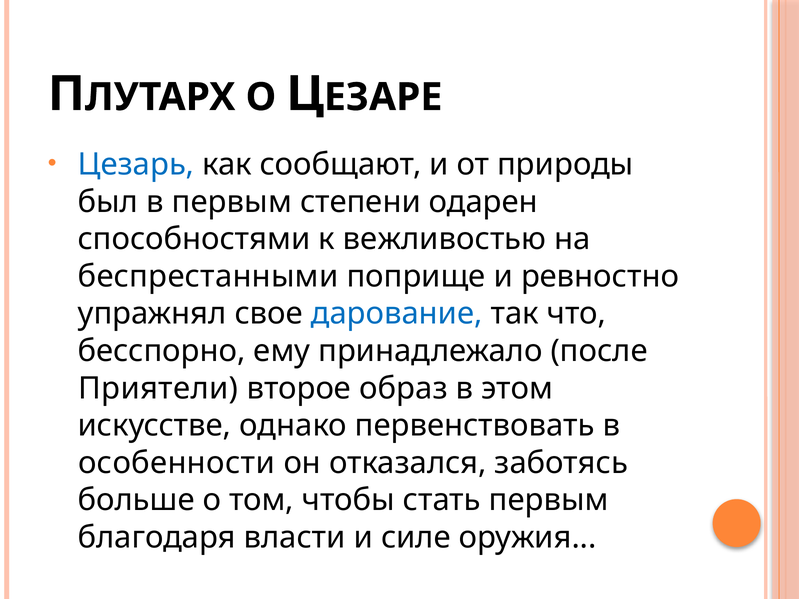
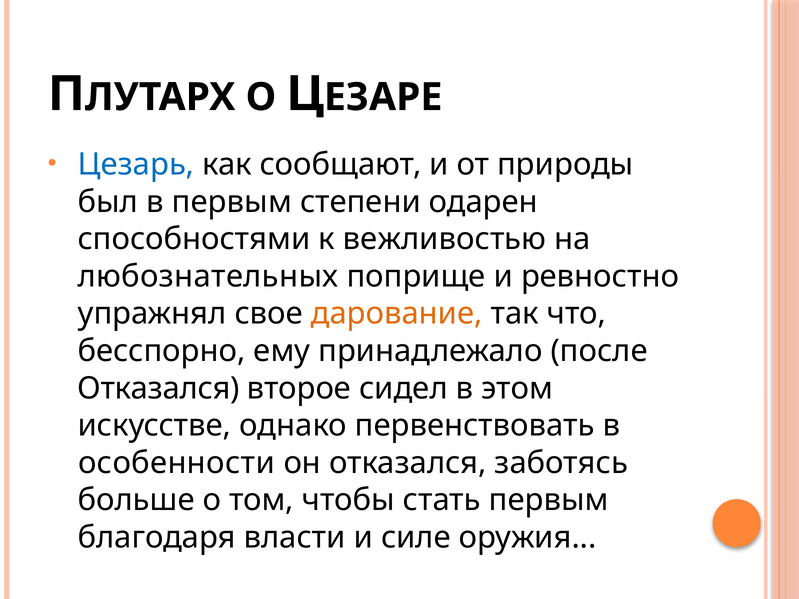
беспрестанными: беспрестанными -> любознательных
дарование colour: blue -> orange
Приятели at (158, 388): Приятели -> Отказался
образ: образ -> сидел
